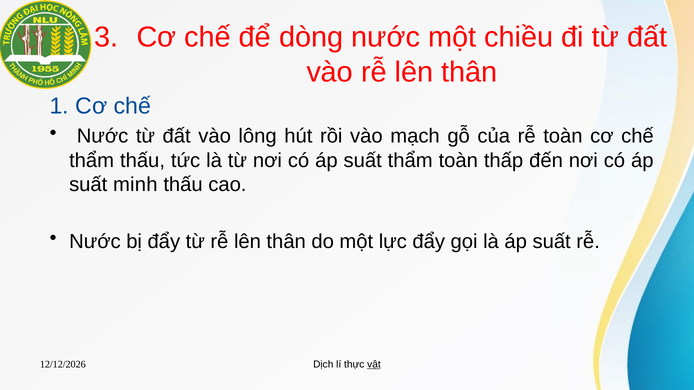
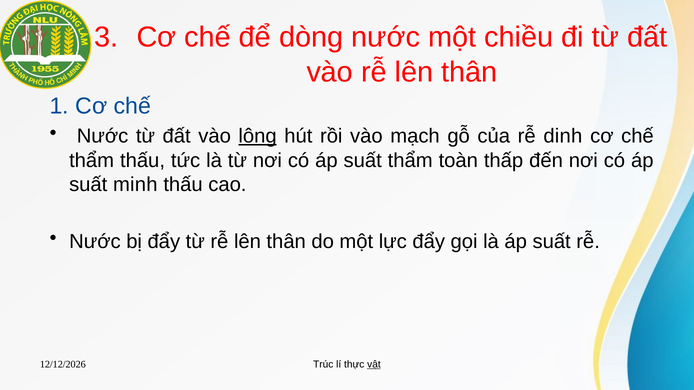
lông underline: none -> present
rễ toàn: toàn -> dinh
Dịch: Dịch -> Trúc
